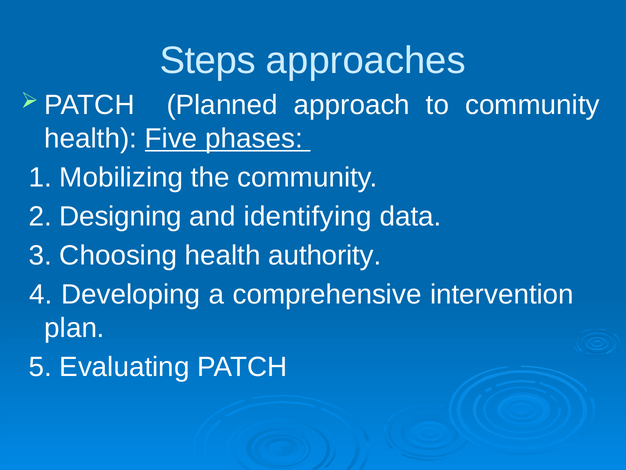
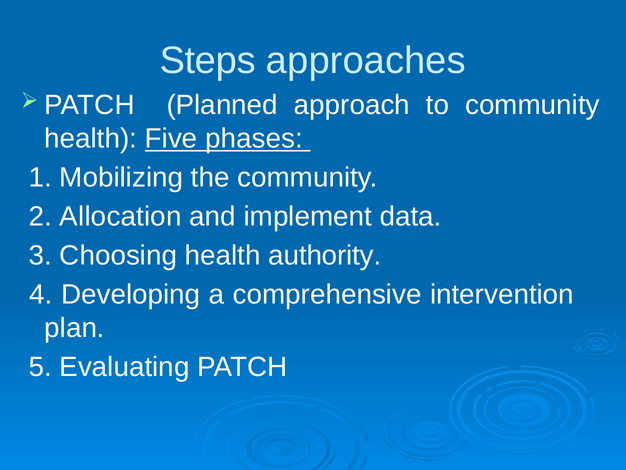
Designing: Designing -> Allocation
identifying: identifying -> implement
